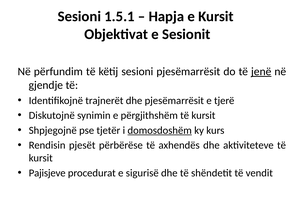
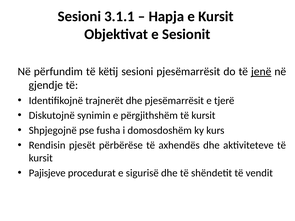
1.5.1: 1.5.1 -> 3.1.1
tjetër: tjetër -> fusha
domosdoshëm underline: present -> none
